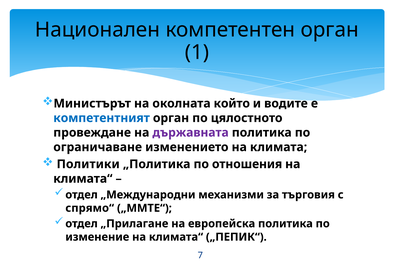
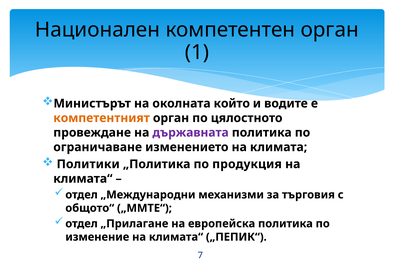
компетентният colour: blue -> orange
отношения: отношения -> продукция
спрямо“: спрямо“ -> общото“
